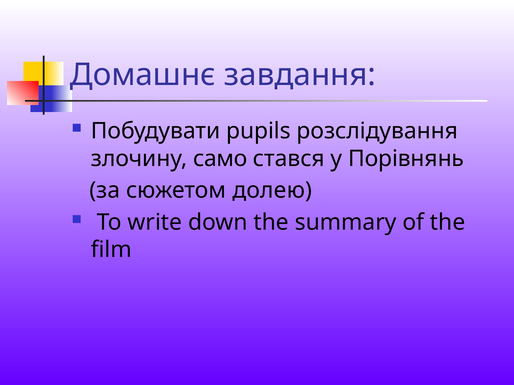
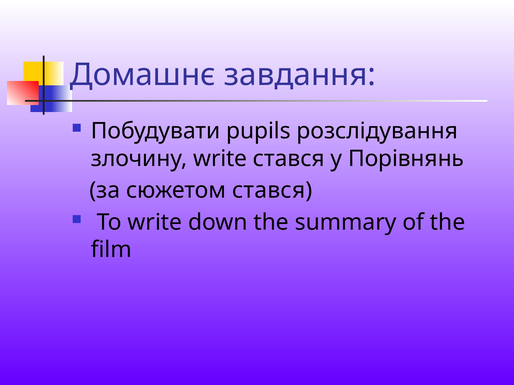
злочину само: само -> write
сюжетом долею: долею -> стався
